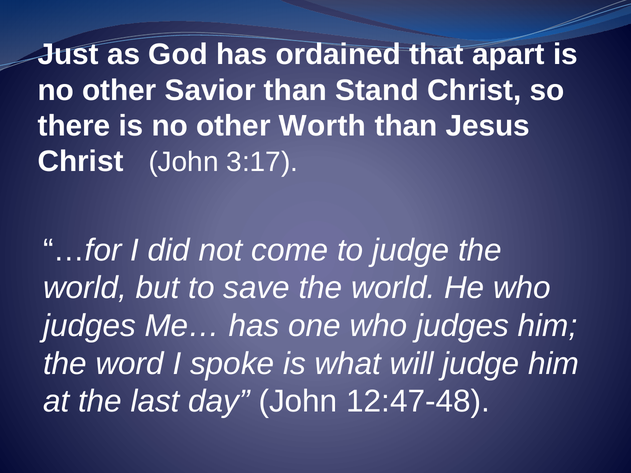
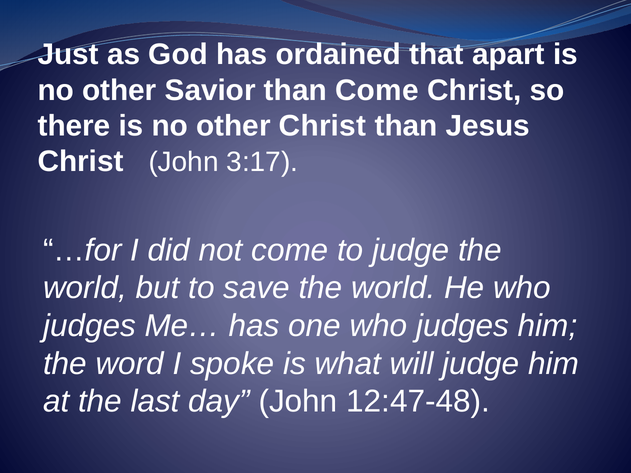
than Stand: Stand -> Come
other Worth: Worth -> Christ
